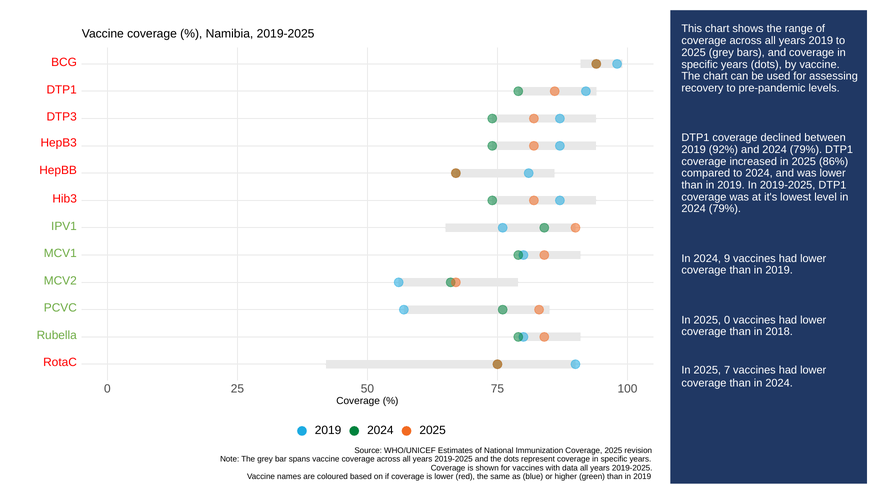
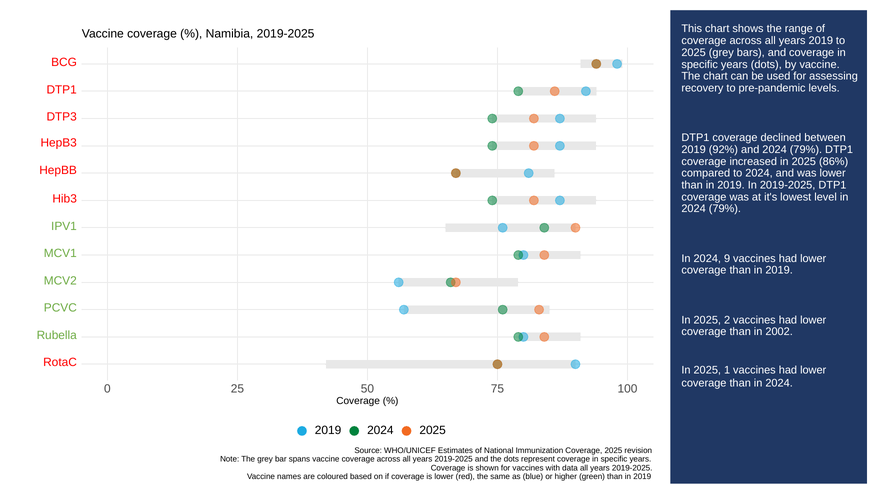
2025 0: 0 -> 2
2018: 2018 -> 2002
7: 7 -> 1
